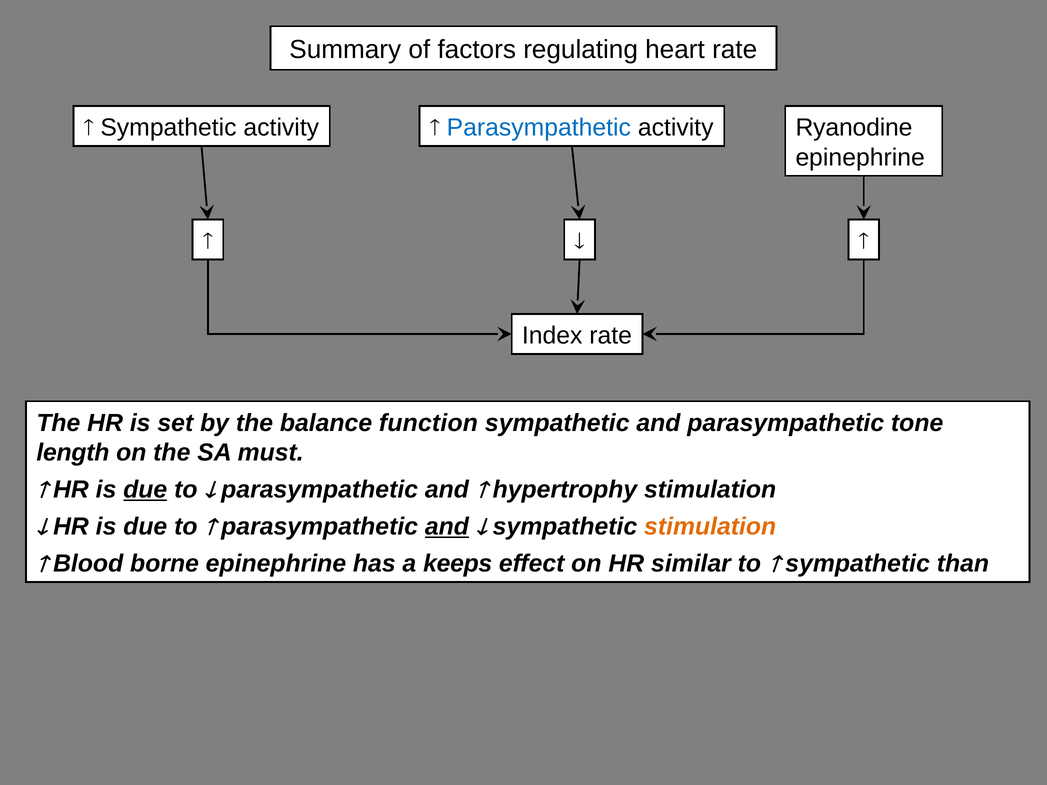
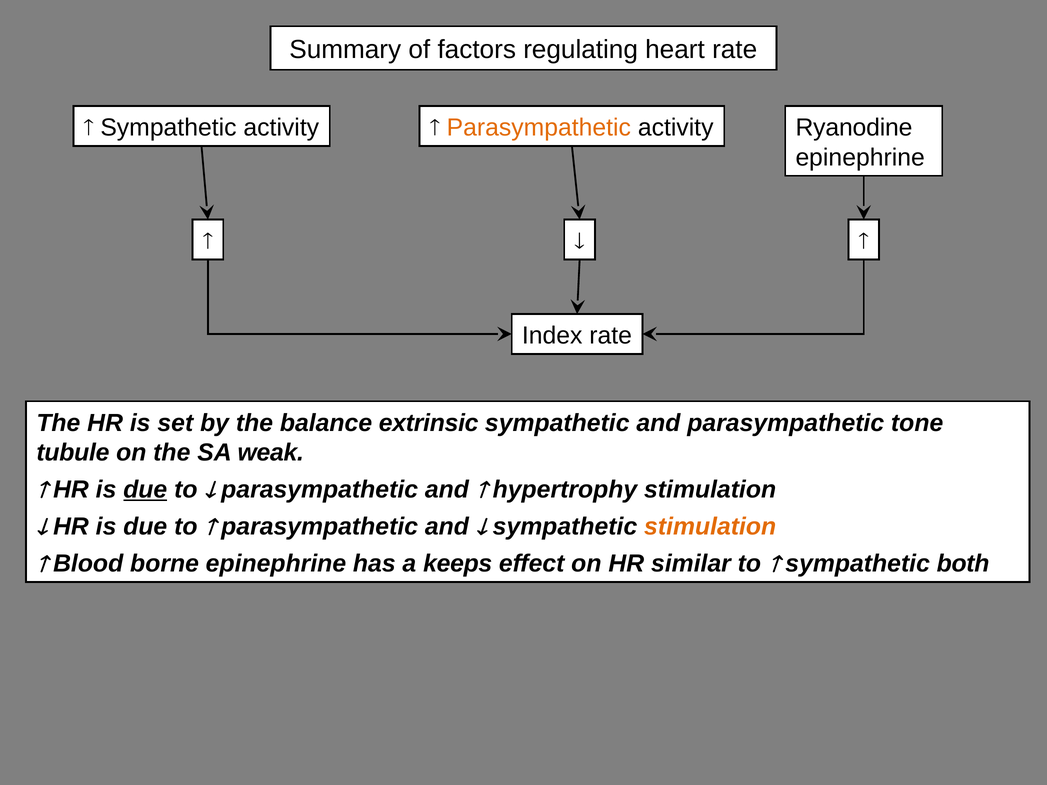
Parasympathetic at (539, 128) colour: blue -> orange
function: function -> extrinsic
length: length -> tubule
must: must -> weak
and at (447, 527) underline: present -> none
than: than -> both
